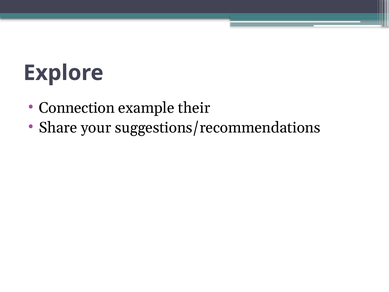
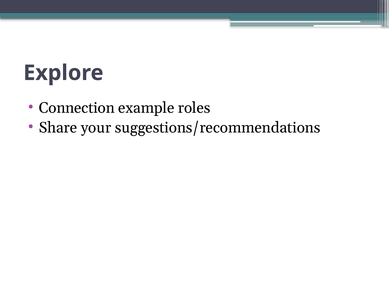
their: their -> roles
